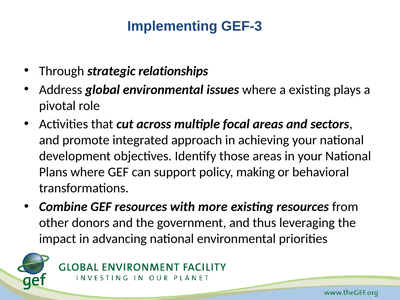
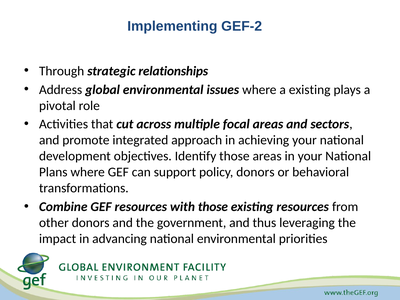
GEF-3: GEF-3 -> GEF-2
policy making: making -> donors
with more: more -> those
